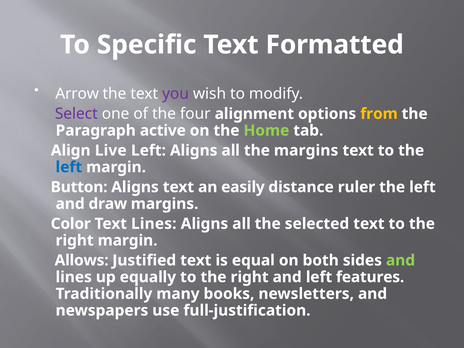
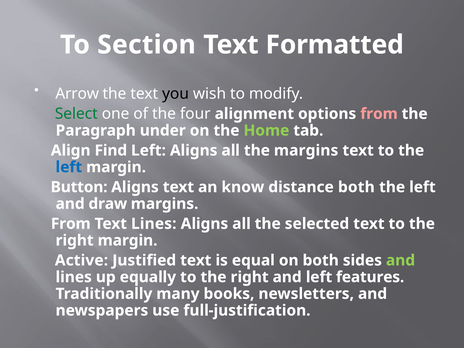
Specific: Specific -> Section
you colour: purple -> black
Select colour: purple -> green
from at (379, 114) colour: yellow -> pink
active: active -> under
Live: Live -> Find
easily: easily -> know
distance ruler: ruler -> both
Color at (71, 224): Color -> From
Allows: Allows -> Active
